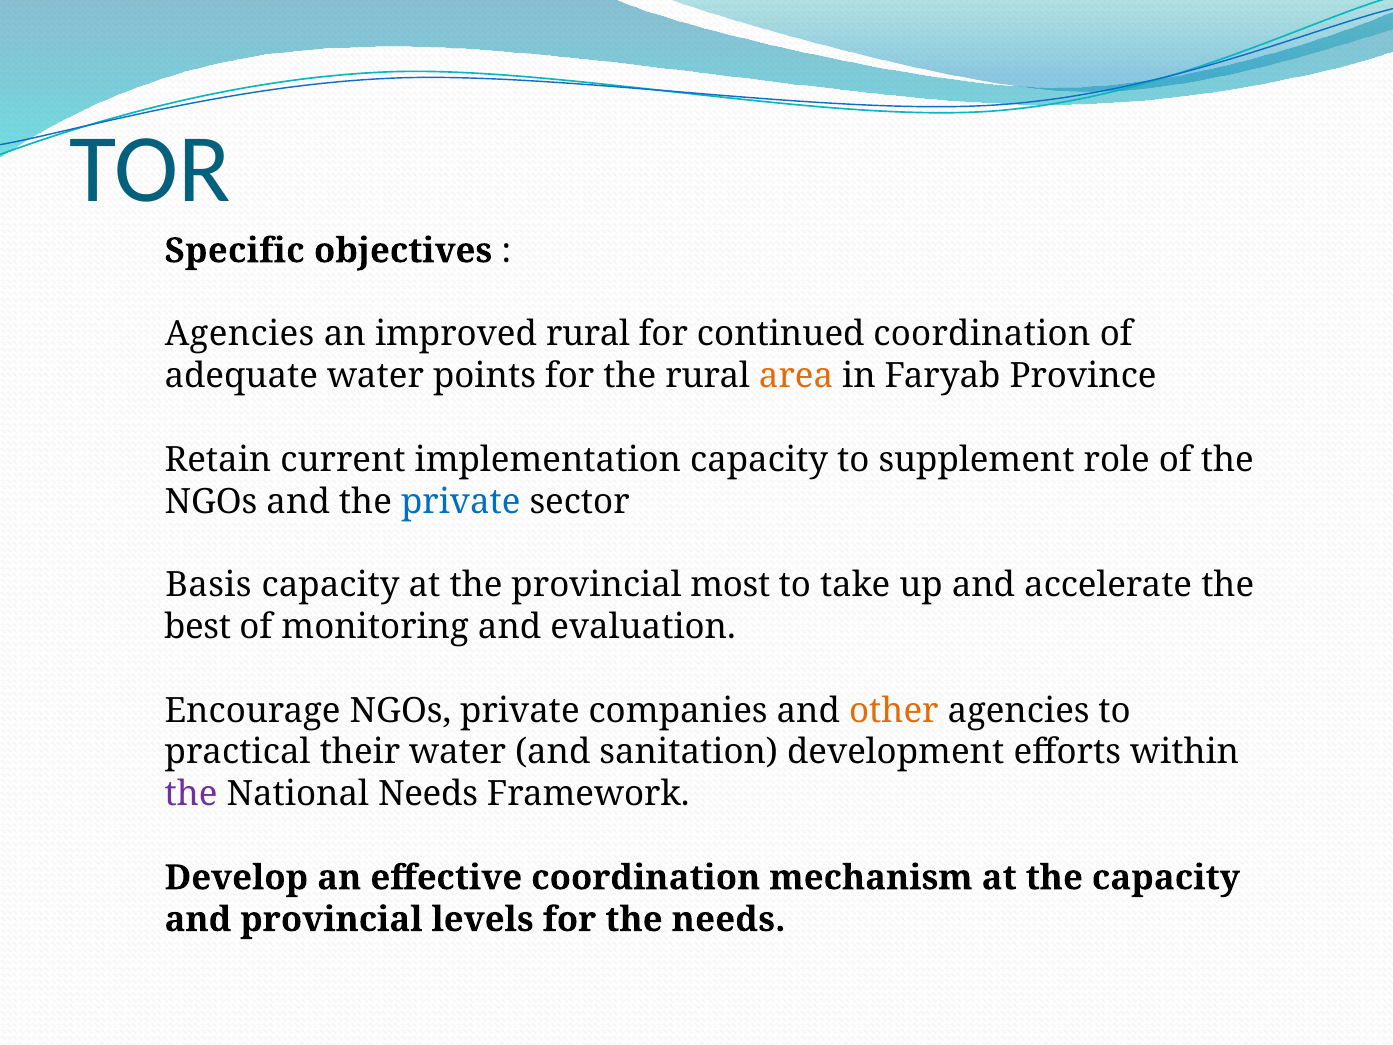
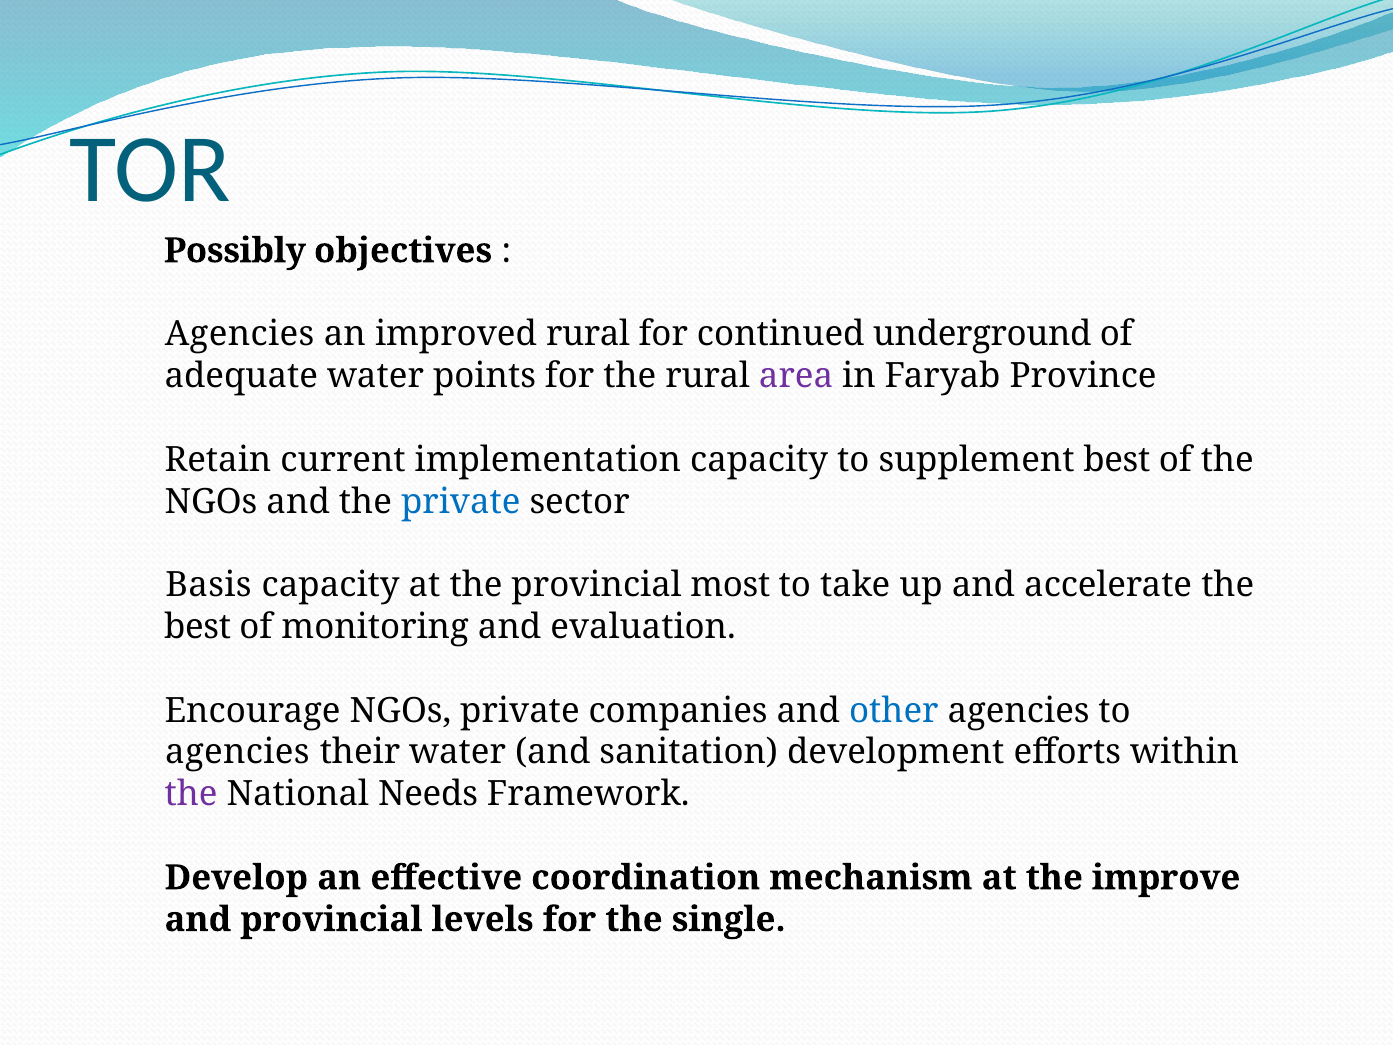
Specific: Specific -> Possibly
continued coordination: coordination -> underground
area colour: orange -> purple
supplement role: role -> best
other colour: orange -> blue
practical at (238, 752): practical -> agencies
the capacity: capacity -> improve
the needs: needs -> single
